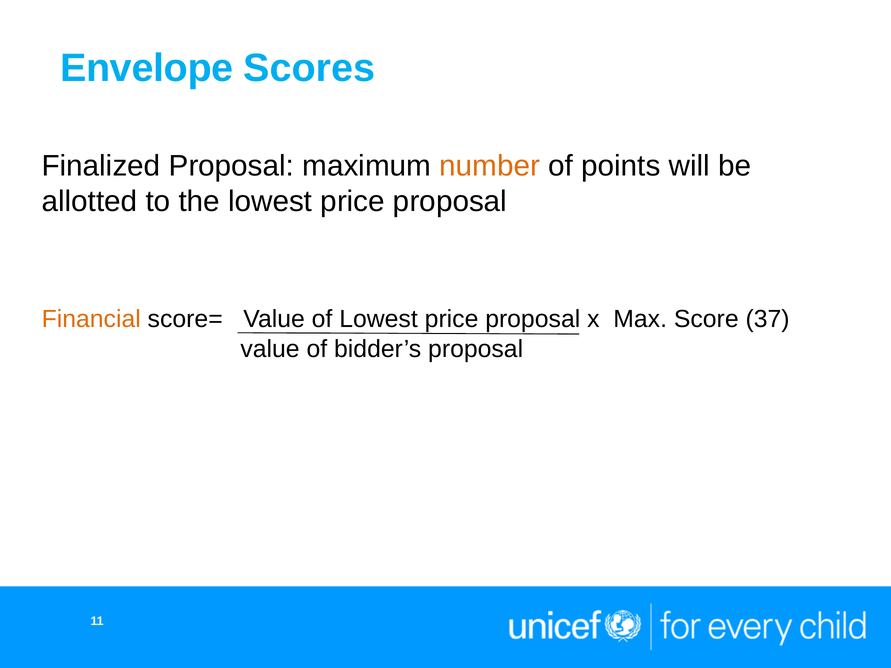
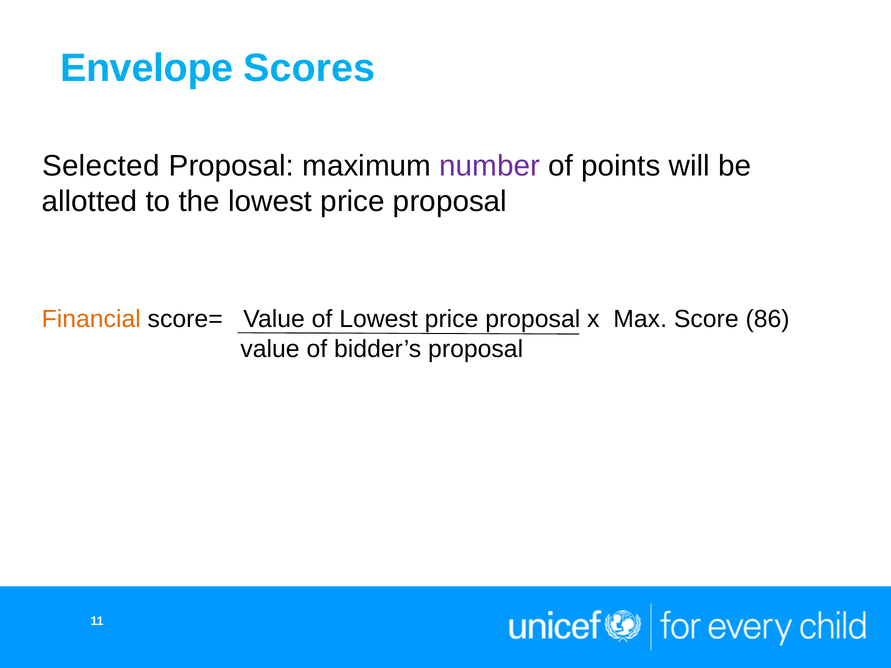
Finalized: Finalized -> Selected
number colour: orange -> purple
37: 37 -> 86
